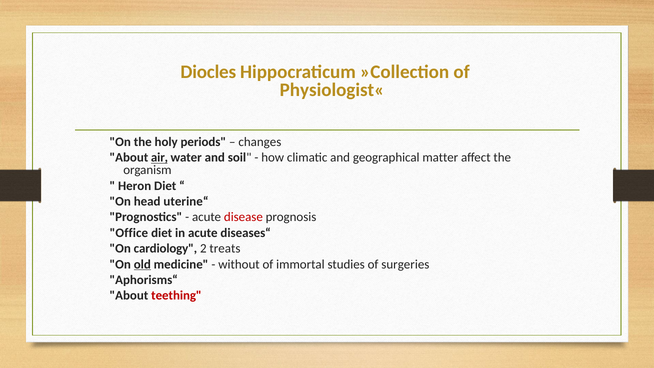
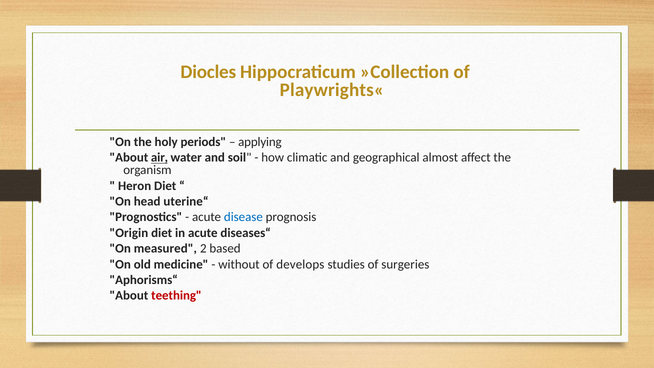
Physiologist«: Physiologist« -> Playwrights«
changes: changes -> applying
matter: matter -> almost
disease colour: red -> blue
Office: Office -> Origin
cardiology: cardiology -> measured
treats: treats -> based
old underline: present -> none
immortal: immortal -> develops
